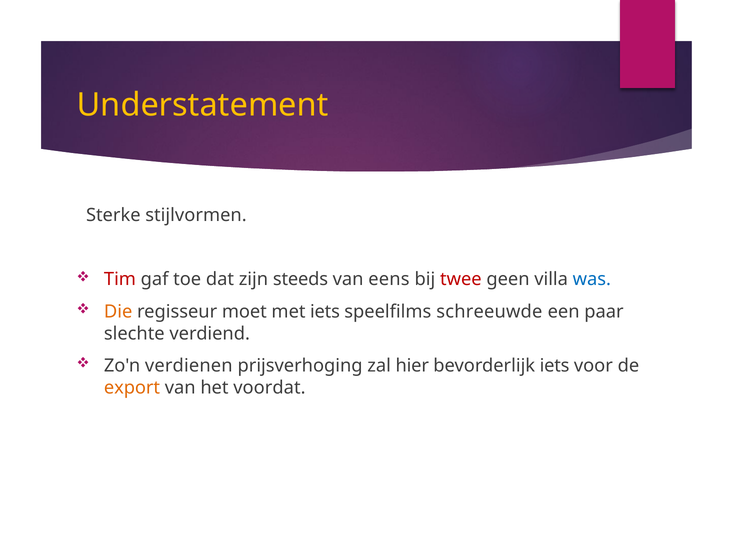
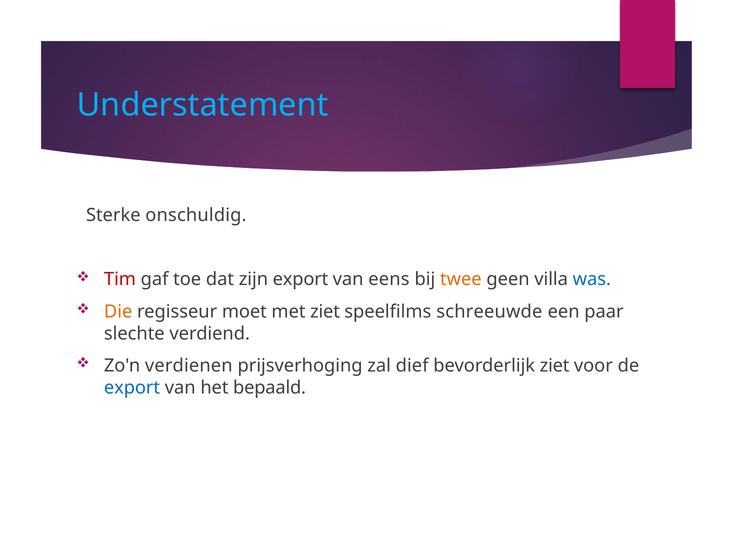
Understatement colour: yellow -> light blue
stijlvormen: stijlvormen -> onschuldig
zijn steeds: steeds -> export
twee colour: red -> orange
met iets: iets -> ziet
hier: hier -> dief
bevorderlijk iets: iets -> ziet
export at (132, 388) colour: orange -> blue
voordat: voordat -> bepaald
